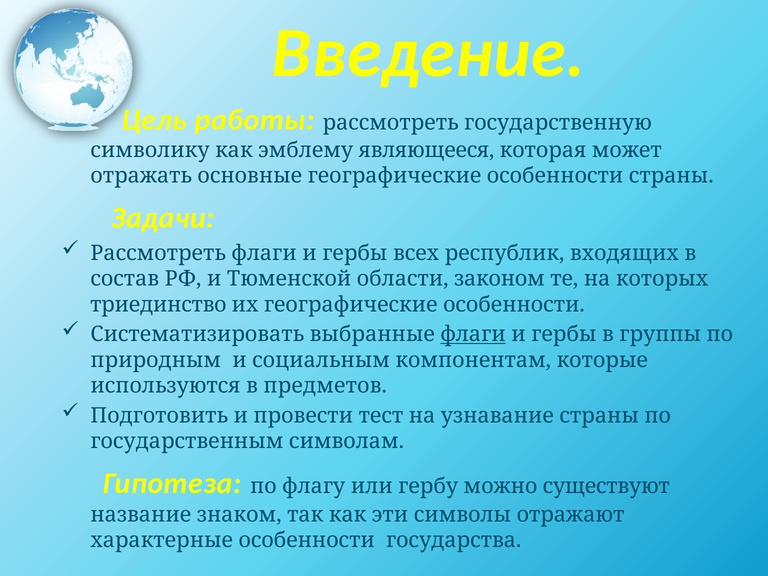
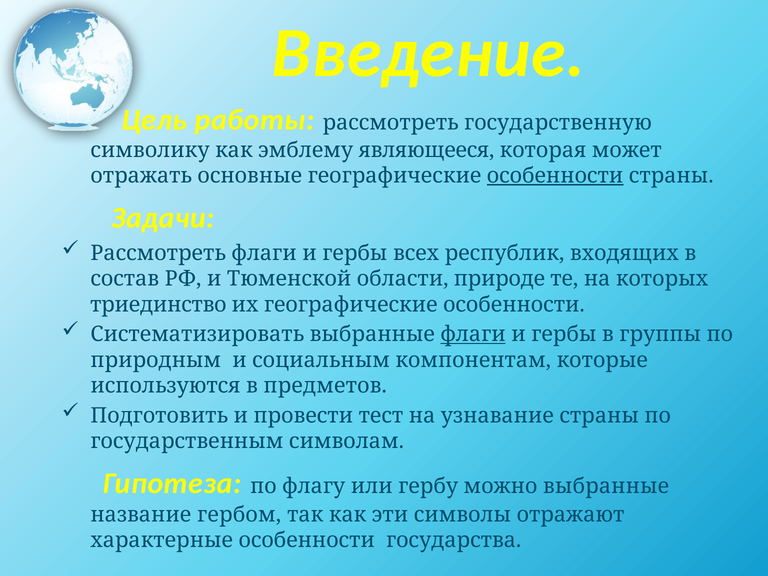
особенности at (555, 176) underline: none -> present
законом: законом -> природе
можно существуют: существуют -> выбранные
знаком: знаком -> гербом
